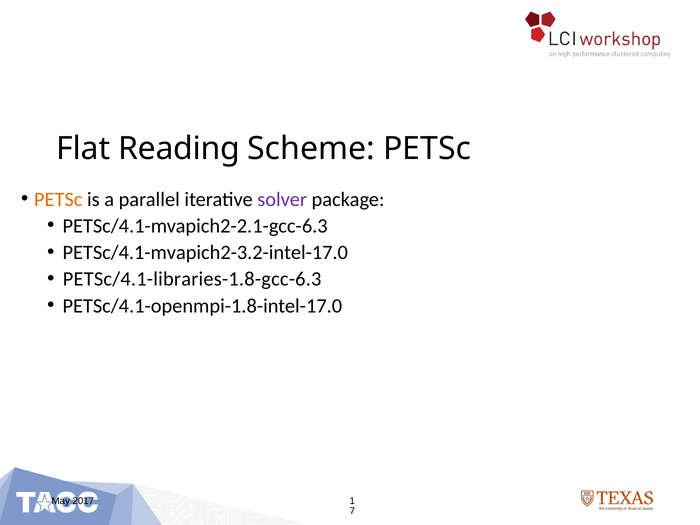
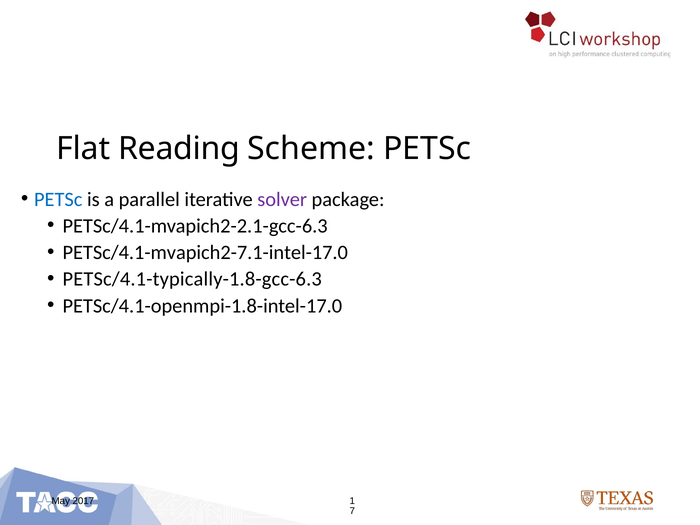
PETSc at (58, 199) colour: orange -> blue
PETSc/4.1-mvapich2-3.2-intel-17.0: PETSc/4.1-mvapich2-3.2-intel-17.0 -> PETSc/4.1-mvapich2-7.1-intel-17.0
PETSc/4.1-libraries-1.8-gcc-6.3: PETSc/4.1-libraries-1.8-gcc-6.3 -> PETSc/4.1-typically-1.8-gcc-6.3
